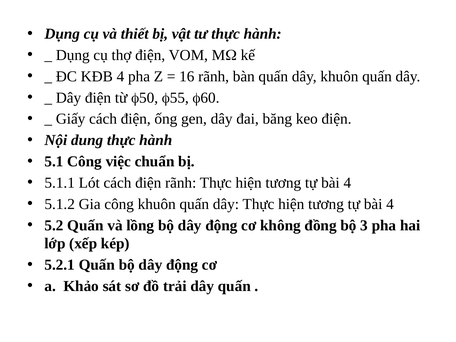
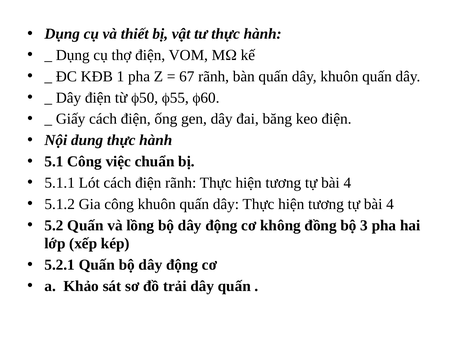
KĐB 4: 4 -> 1
16: 16 -> 67
